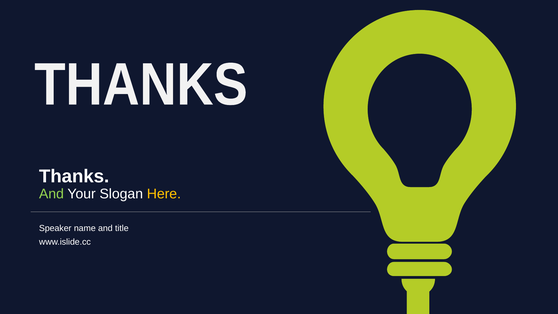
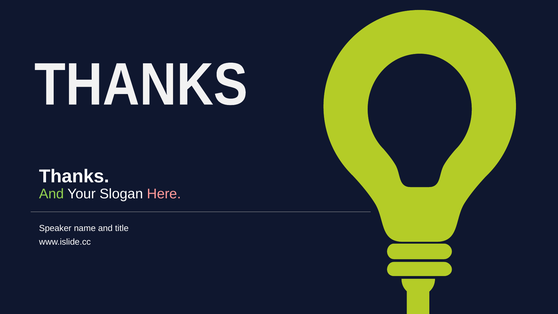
Here colour: yellow -> pink
